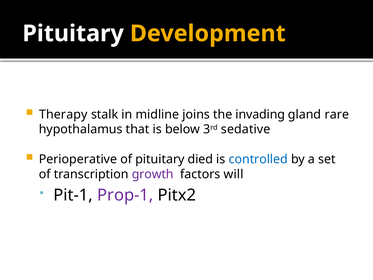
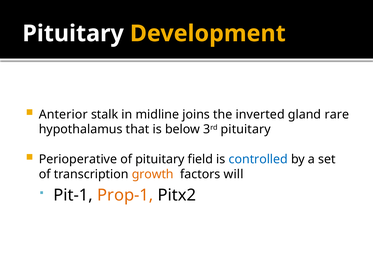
Therapy: Therapy -> Anterior
invading: invading -> inverted
3rd sedative: sedative -> pituitary
died: died -> field
growth colour: purple -> orange
Prop-1 colour: purple -> orange
